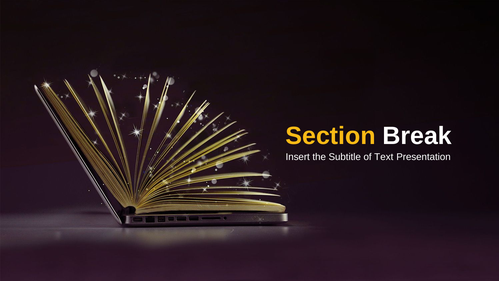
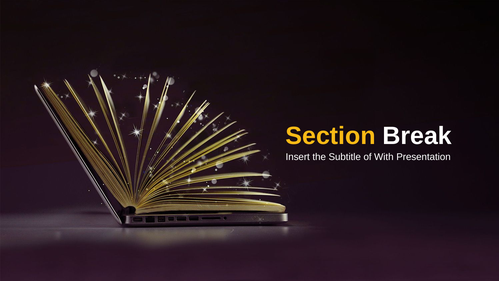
Text: Text -> With
